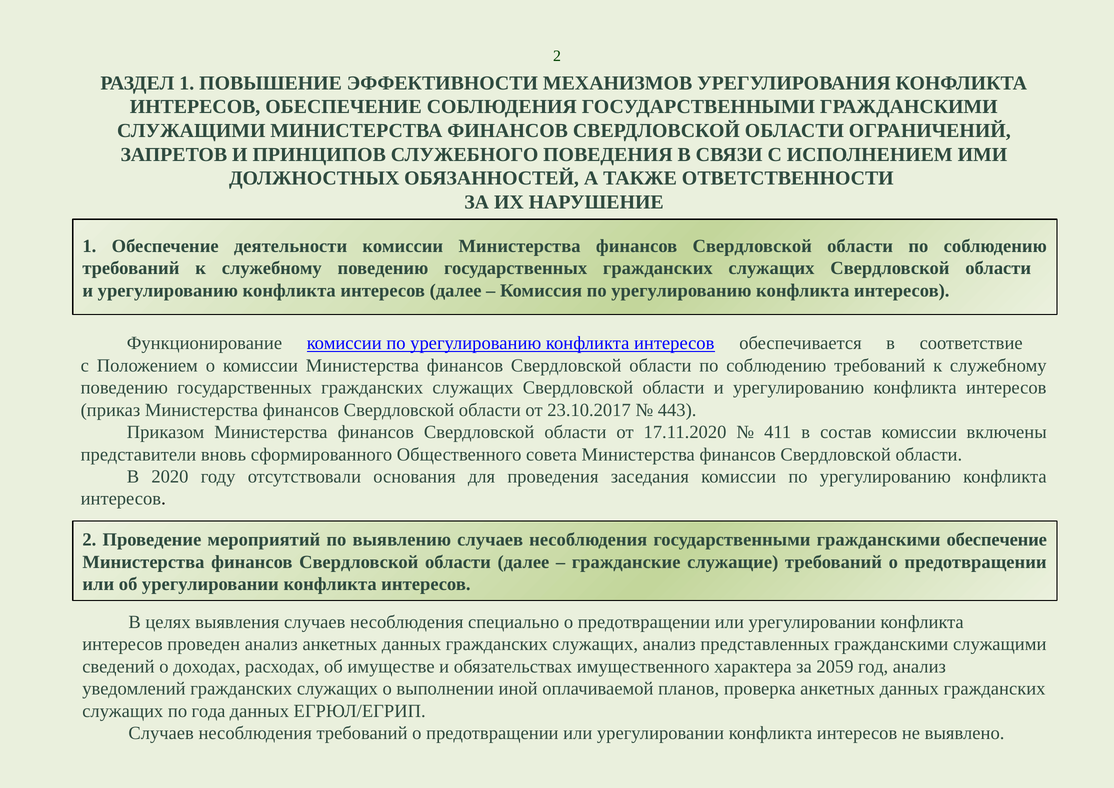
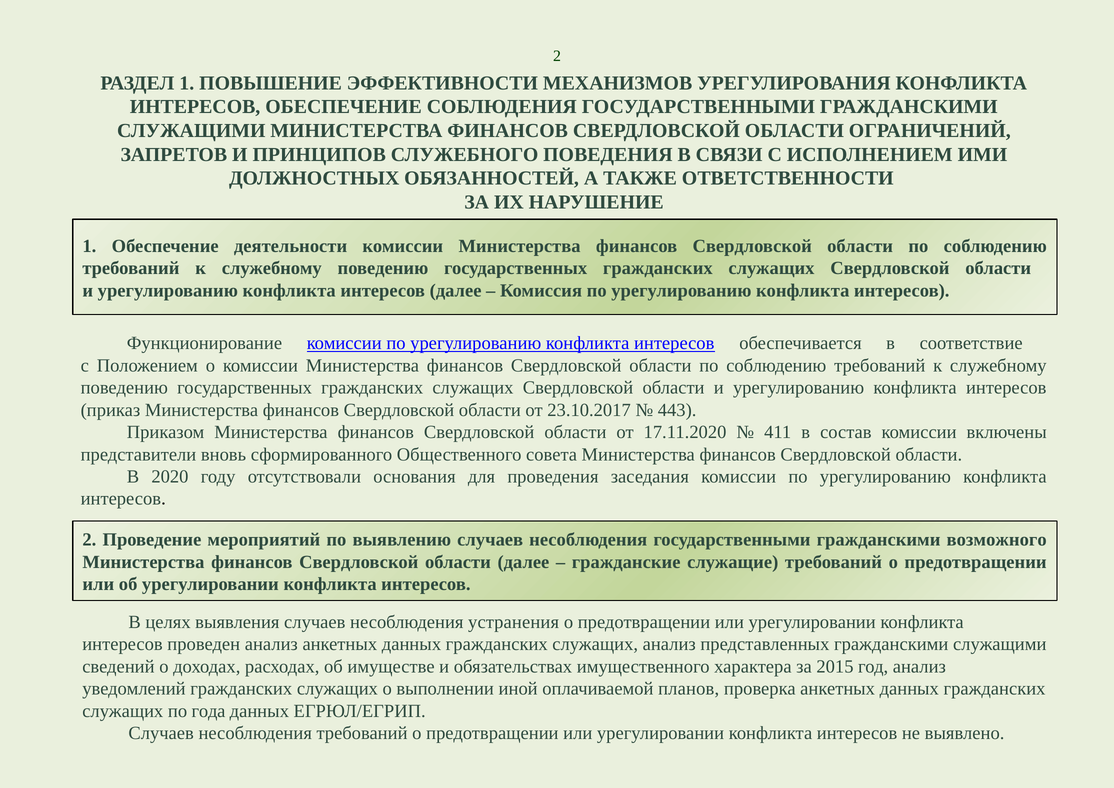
гражданскими обеспечение: обеспечение -> возможного
специально: специально -> устранения
2059: 2059 -> 2015
